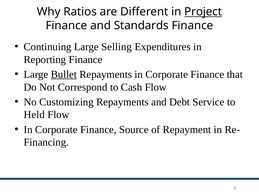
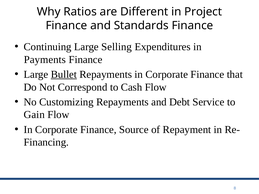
Project underline: present -> none
Reporting: Reporting -> Payments
Held: Held -> Gain
